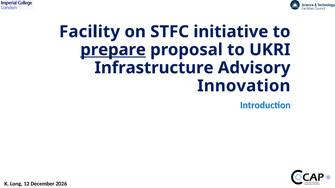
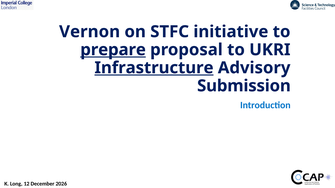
Facility: Facility -> Vernon
Infrastructure underline: none -> present
Innovation: Innovation -> Submission
